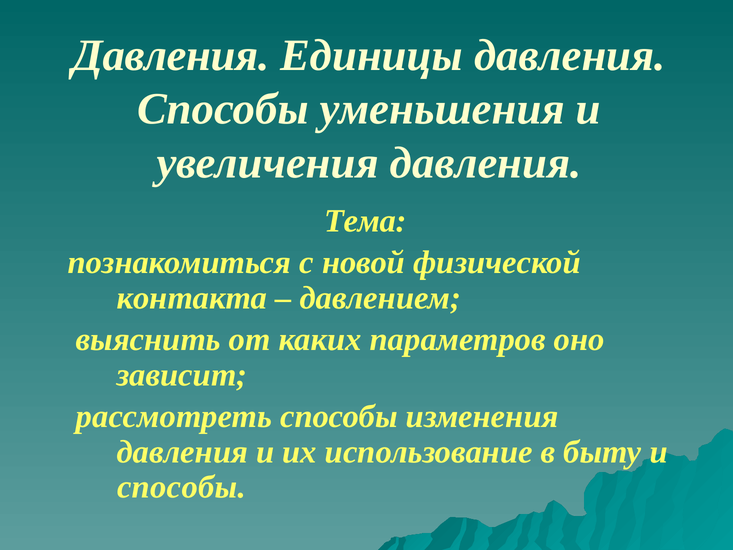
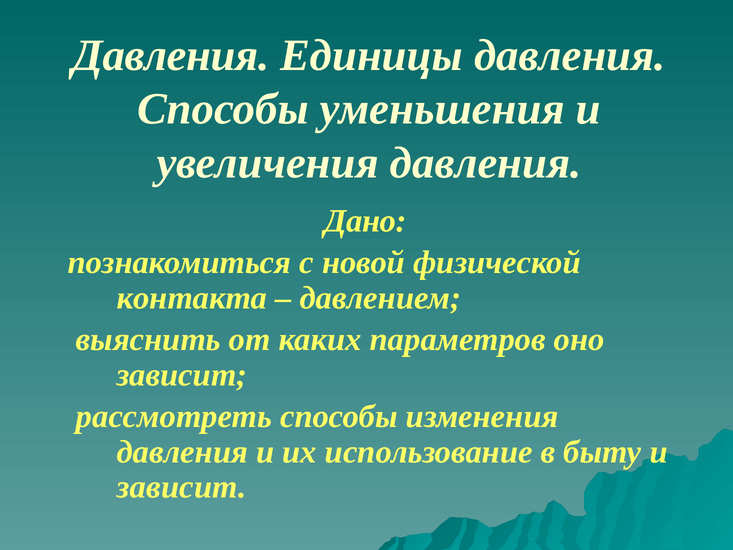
Тема: Тема -> Дано
способы at (181, 487): способы -> зависит
